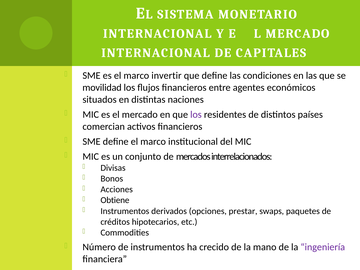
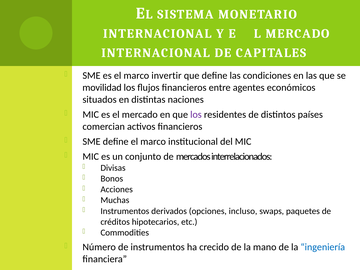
Obtiene: Obtiene -> Muchas
prestar: prestar -> incluso
ingeniería colour: purple -> blue
